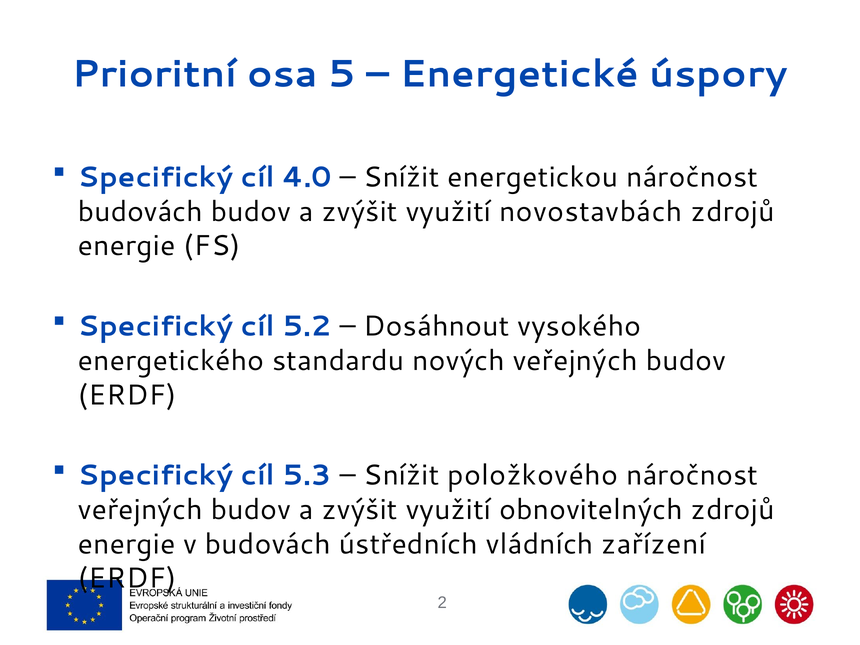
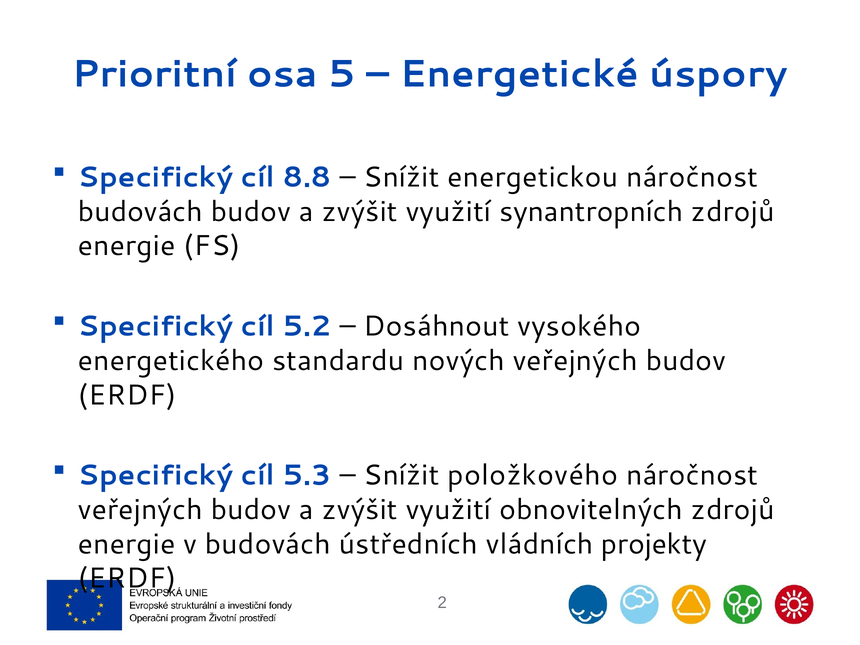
4.0: 4.0 -> 8.8
novostavbách: novostavbách -> synantropních
zařízení: zařízení -> projekty
